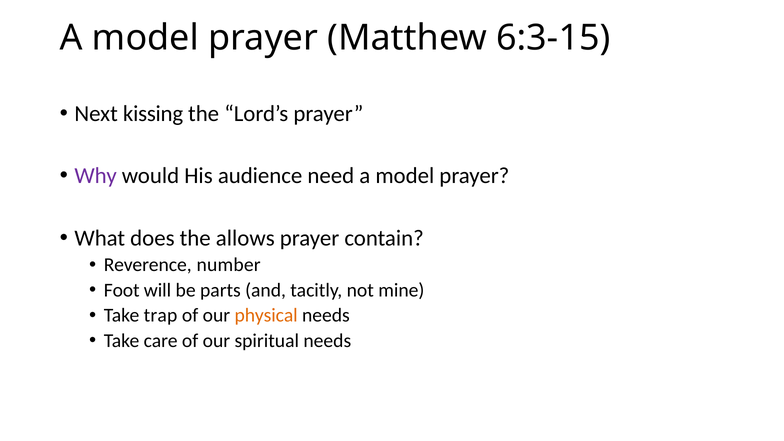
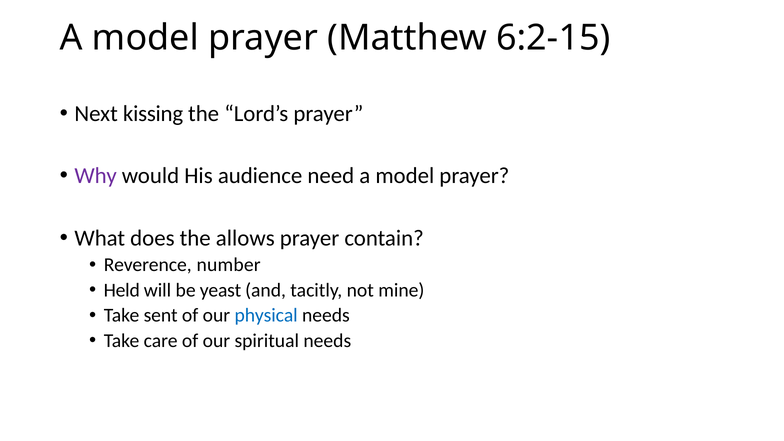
6:3-15: 6:3-15 -> 6:2-15
Foot: Foot -> Held
parts: parts -> yeast
trap: trap -> sent
physical colour: orange -> blue
